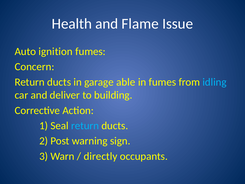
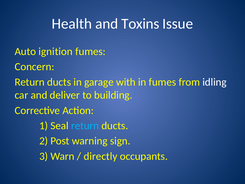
Flame: Flame -> Toxins
able: able -> with
idling colour: light blue -> white
